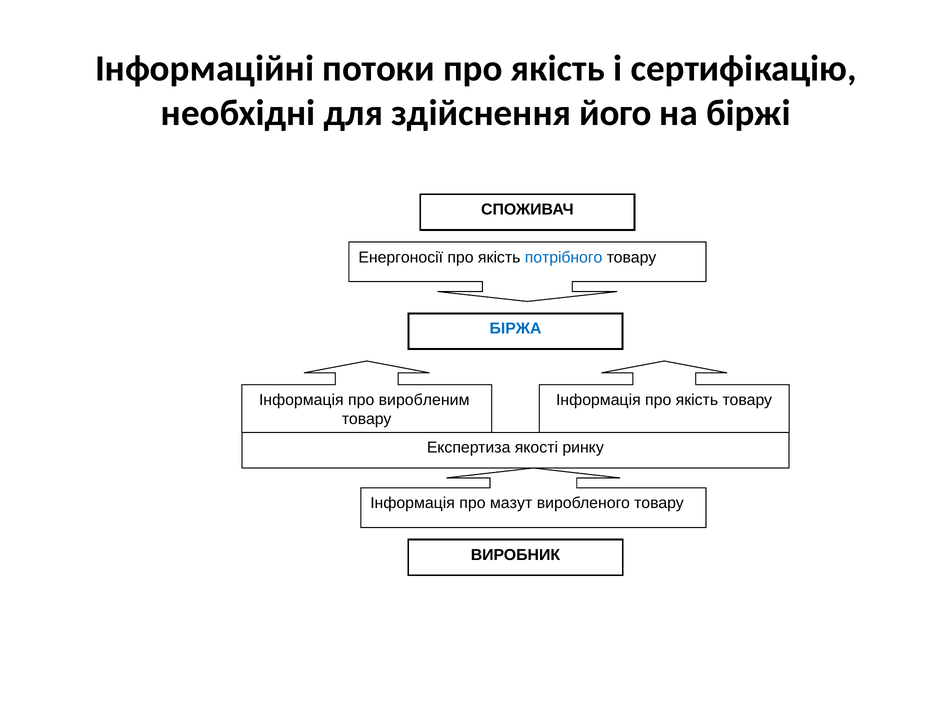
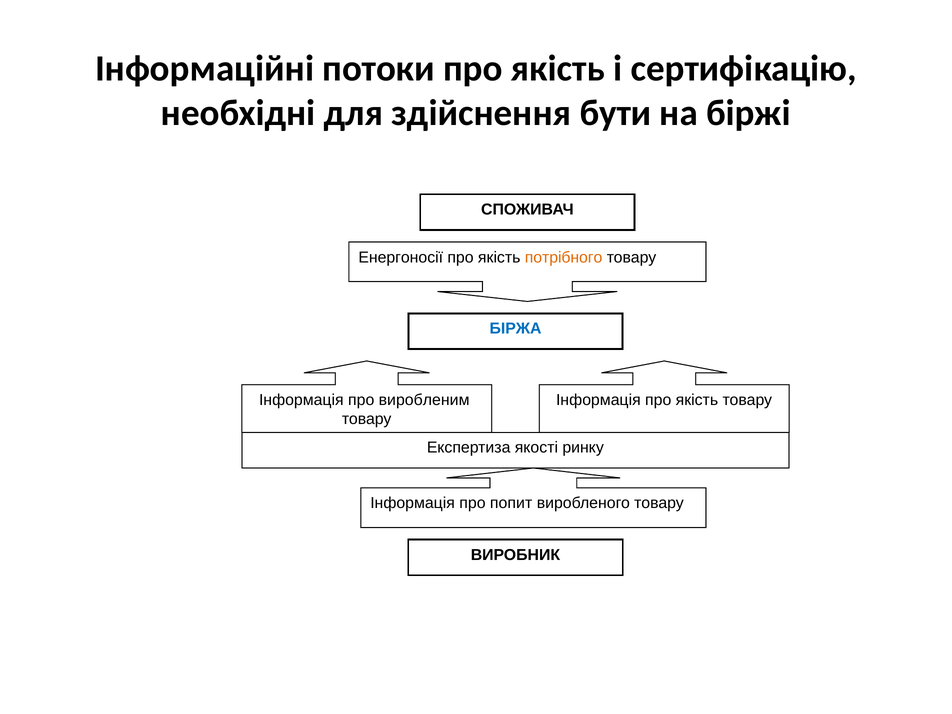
його: його -> бути
потрібного colour: blue -> orange
мазут: мазут -> попит
